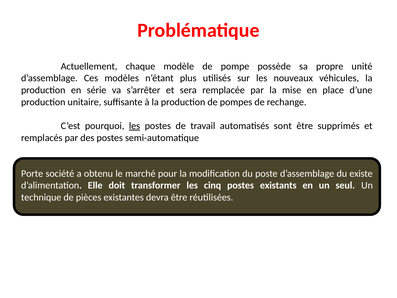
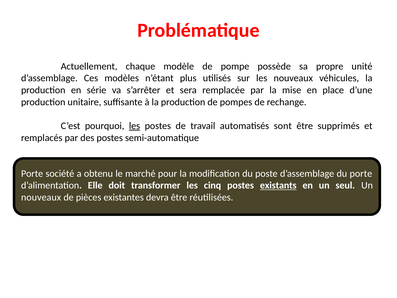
du existe: existe -> porte
existants underline: none -> present
technique at (41, 197): technique -> nouveaux
